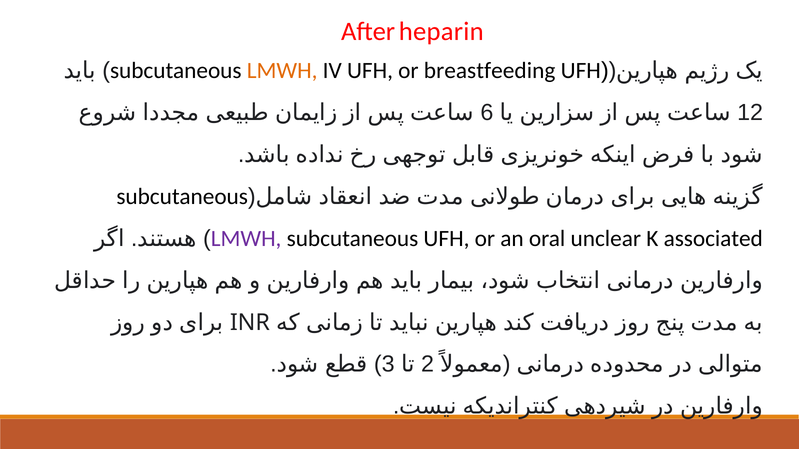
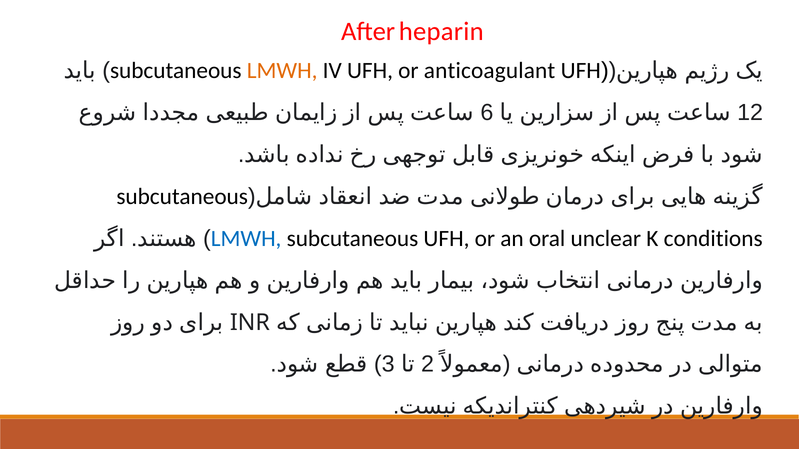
breastfeeding: breastfeeding -> anticoagulant
LMWH at (246, 239) colour: purple -> blue
associated: associated -> conditions
